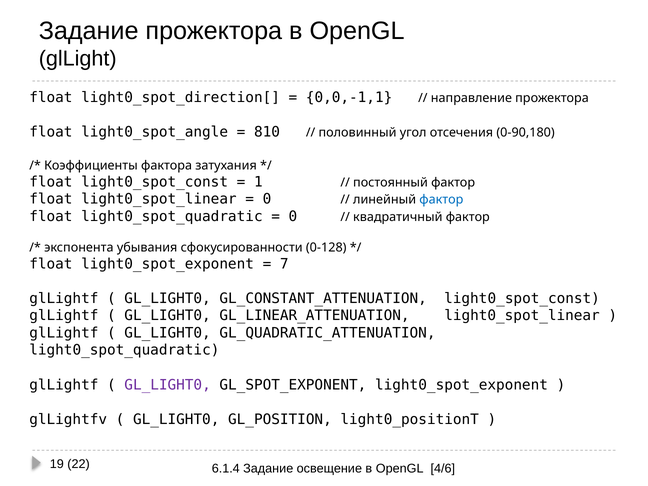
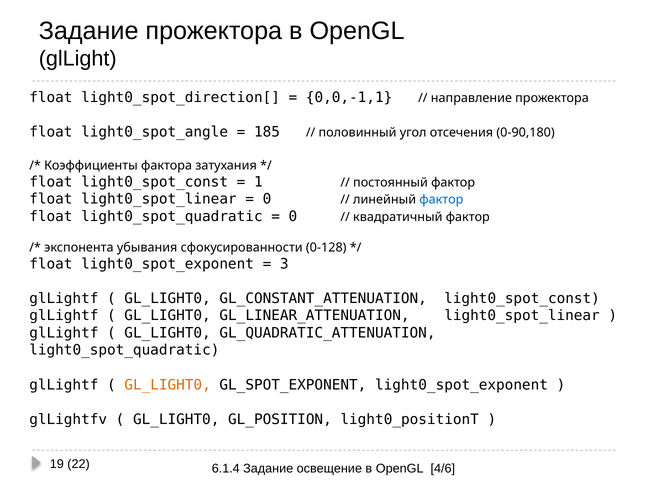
810: 810 -> 185
7: 7 -> 3
GL_LIGHT0 at (168, 385) colour: purple -> orange
